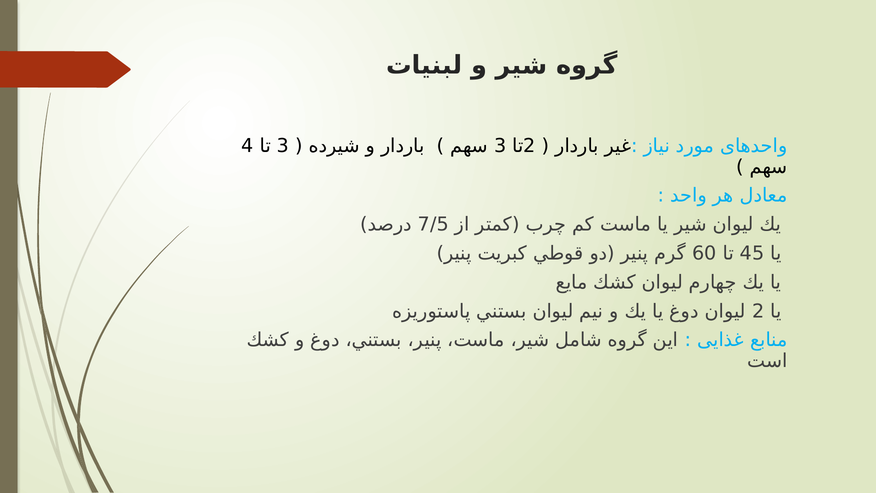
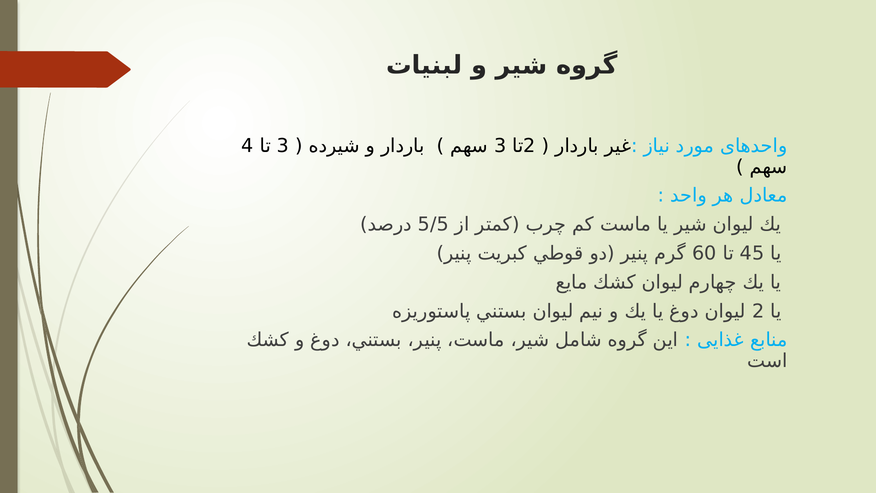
7/5: 7/5 -> 5/5
